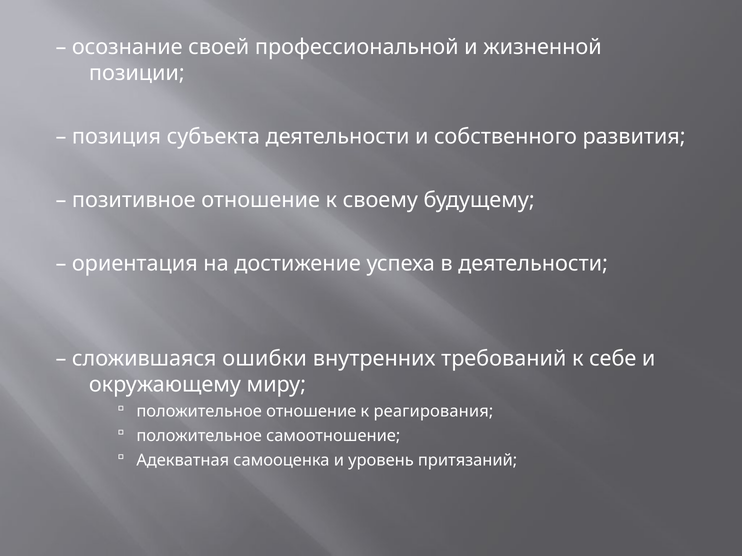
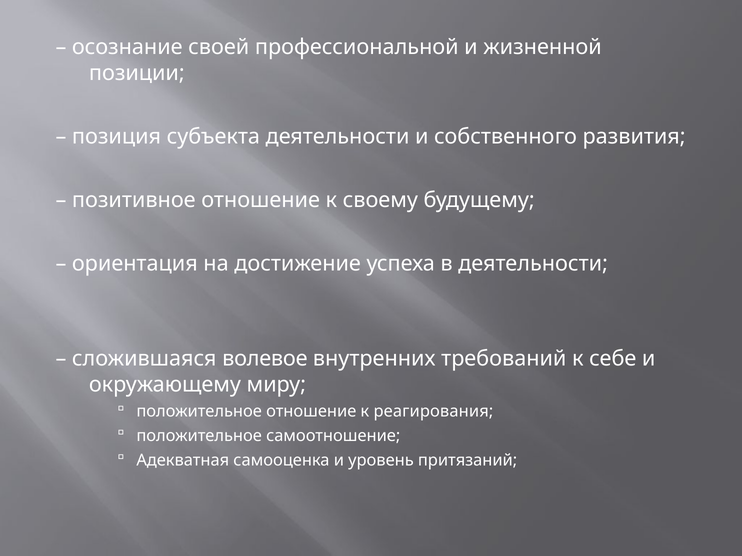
ошибки: ошибки -> волевое
